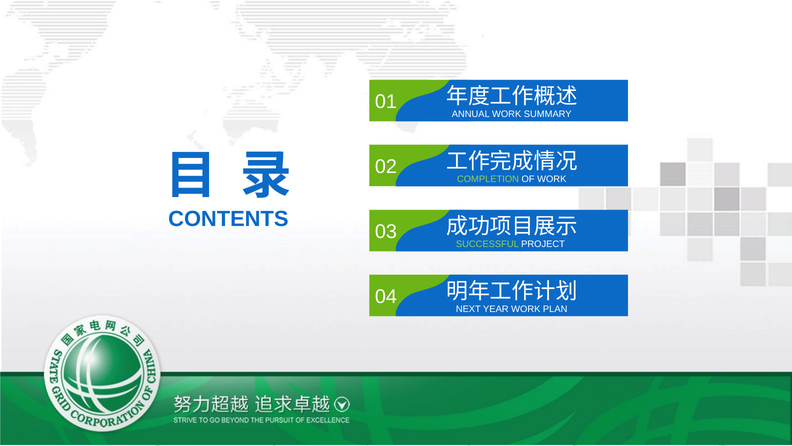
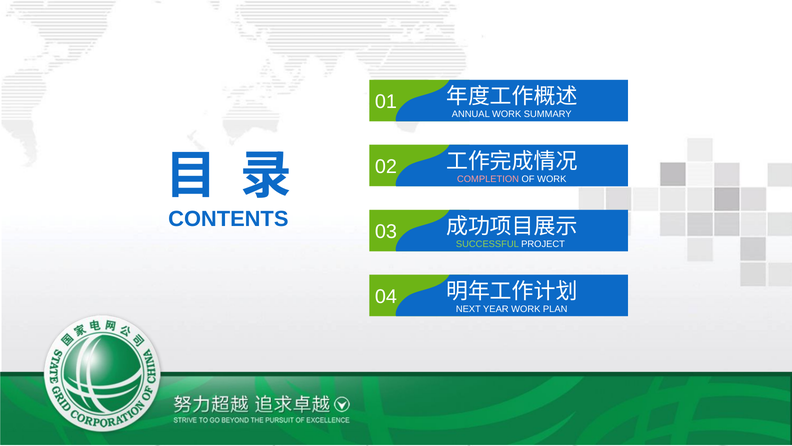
COMPLETION colour: light green -> pink
